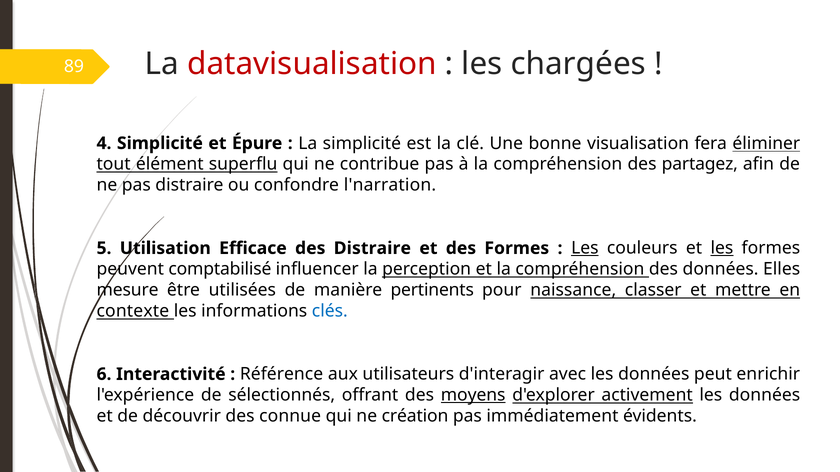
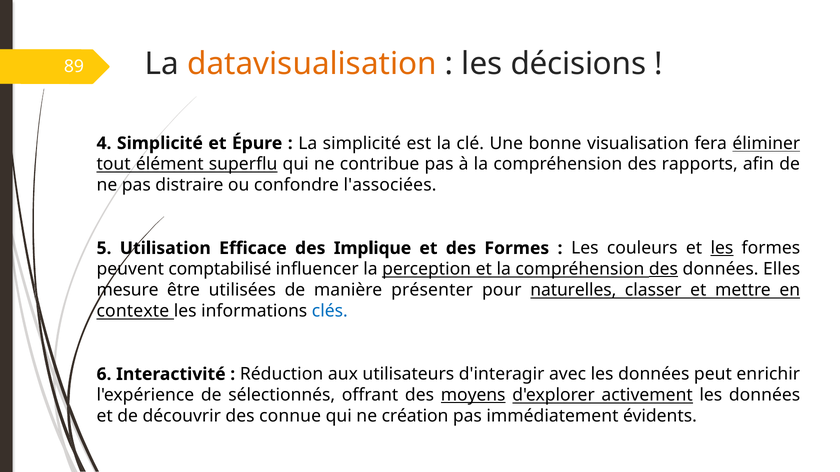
datavisualisation colour: red -> orange
chargées: chargées -> décisions
partagez: partagez -> rapports
l'narration: l'narration -> l'associées
des Distraire: Distraire -> Implique
Les at (585, 248) underline: present -> none
des at (663, 269) underline: none -> present
pertinents: pertinents -> présenter
naissance: naissance -> naturelles
Référence: Référence -> Réduction
